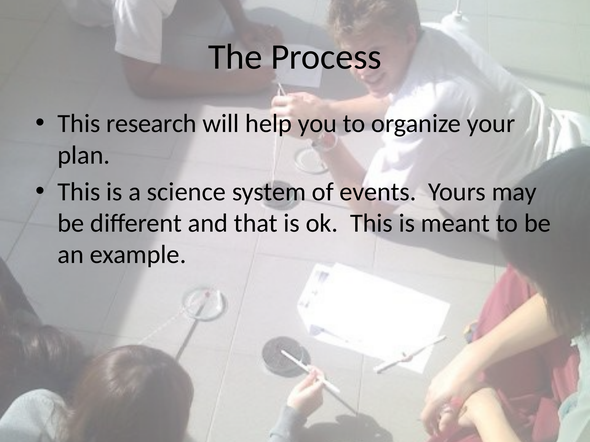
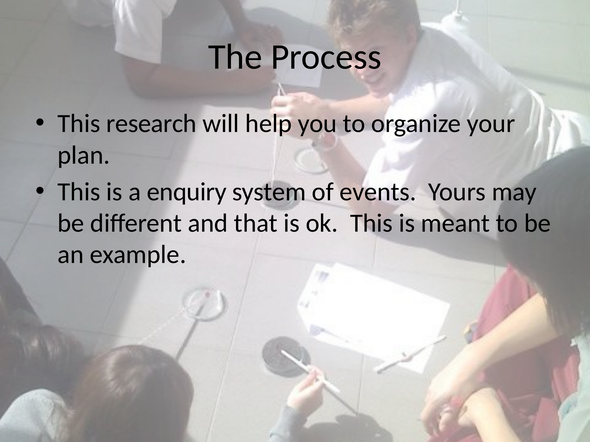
science: science -> enquiry
